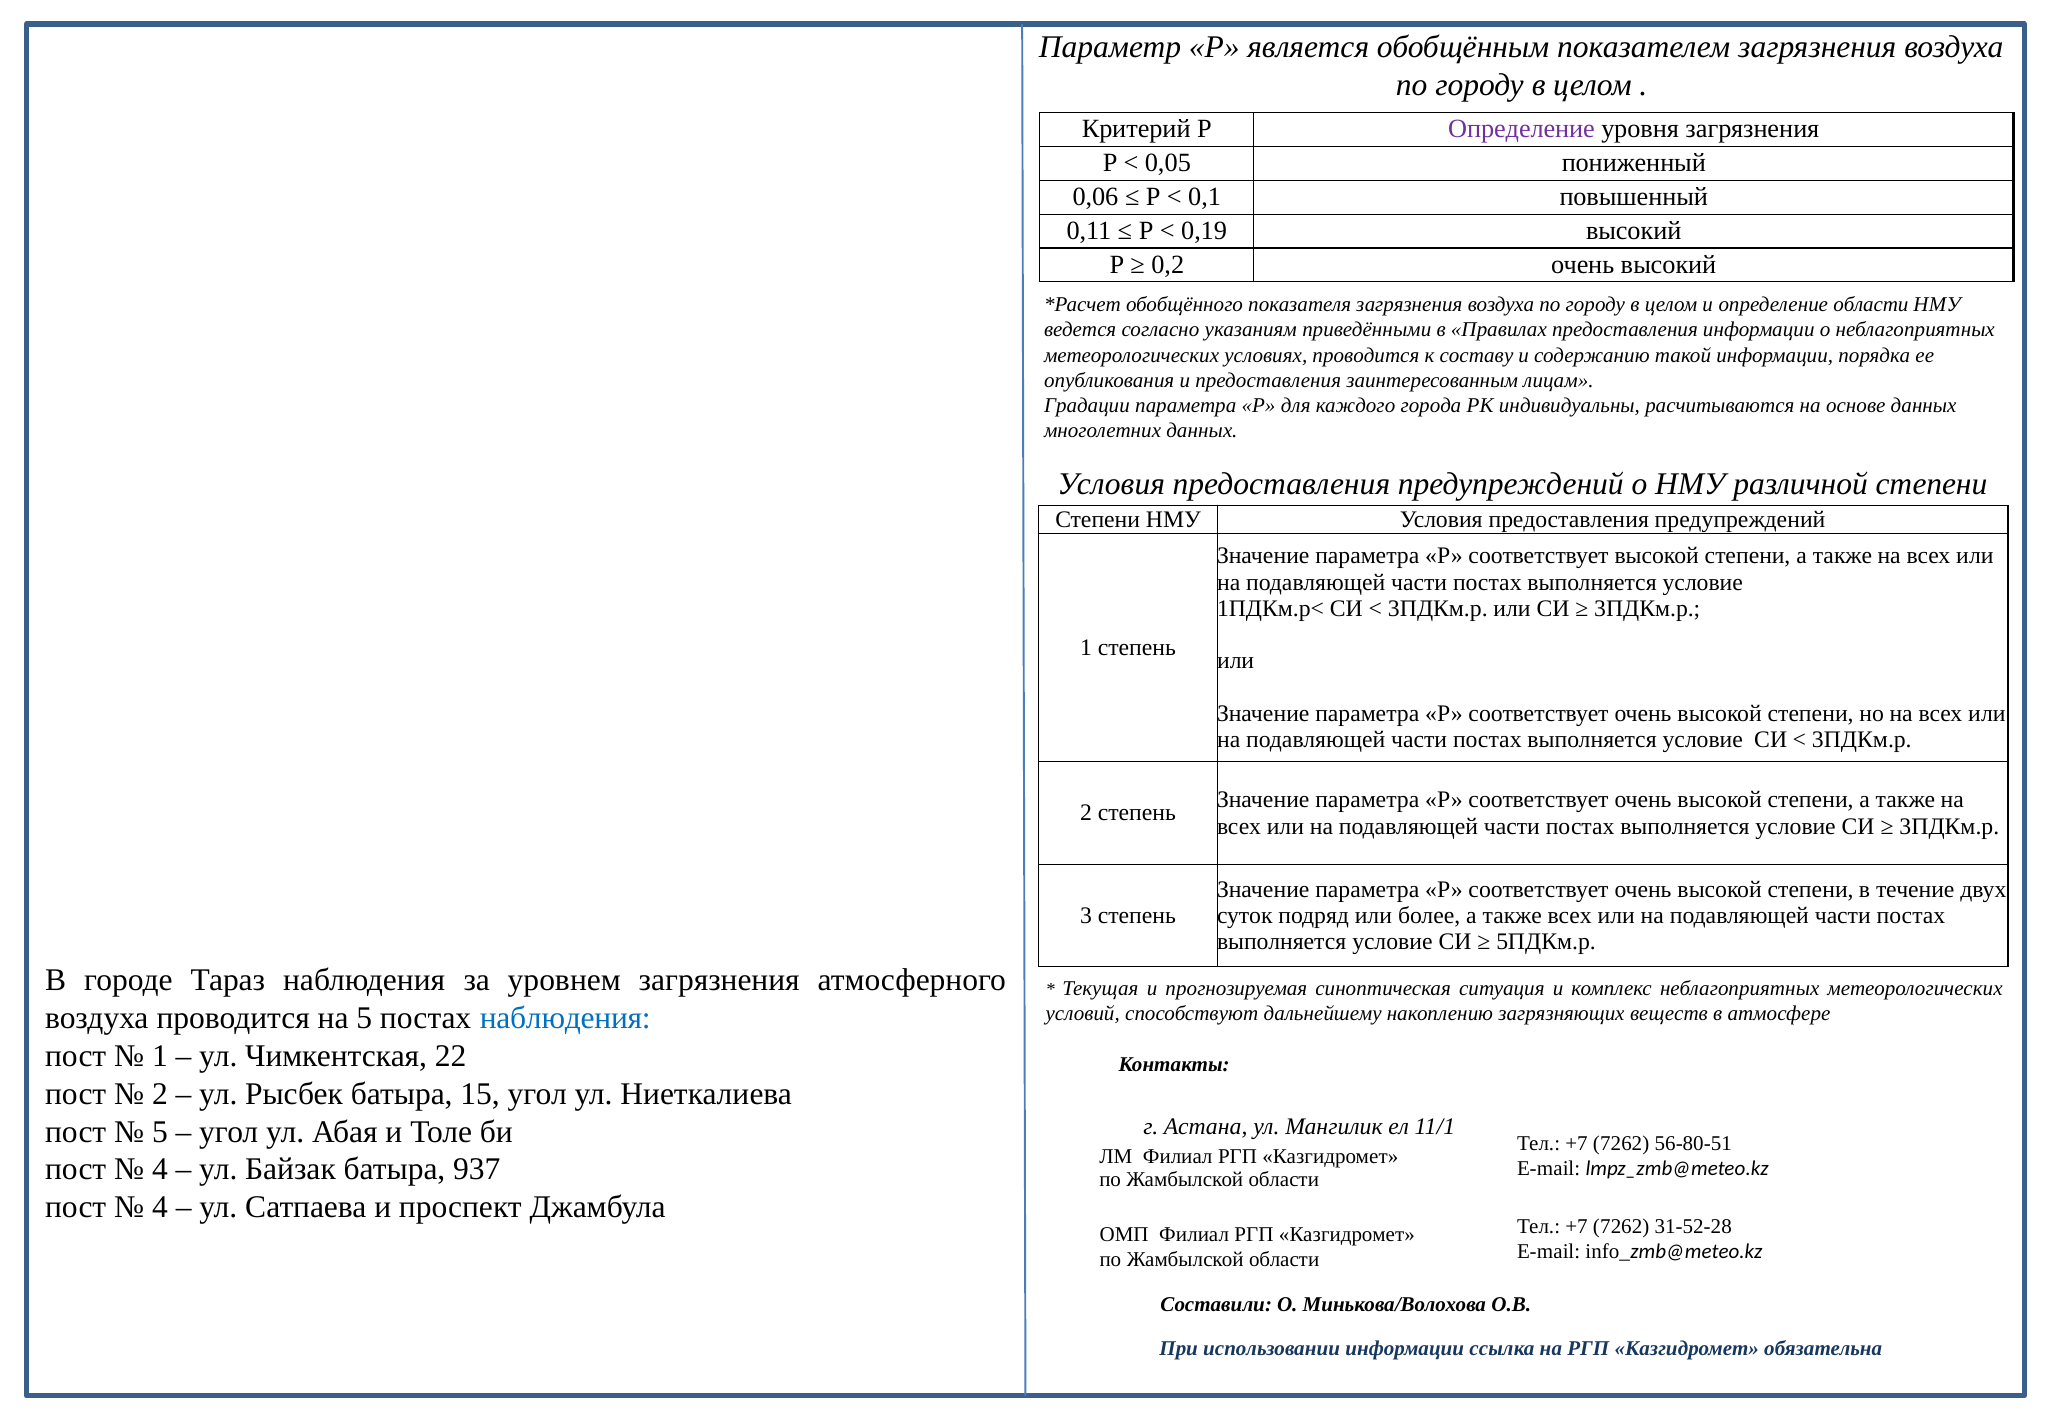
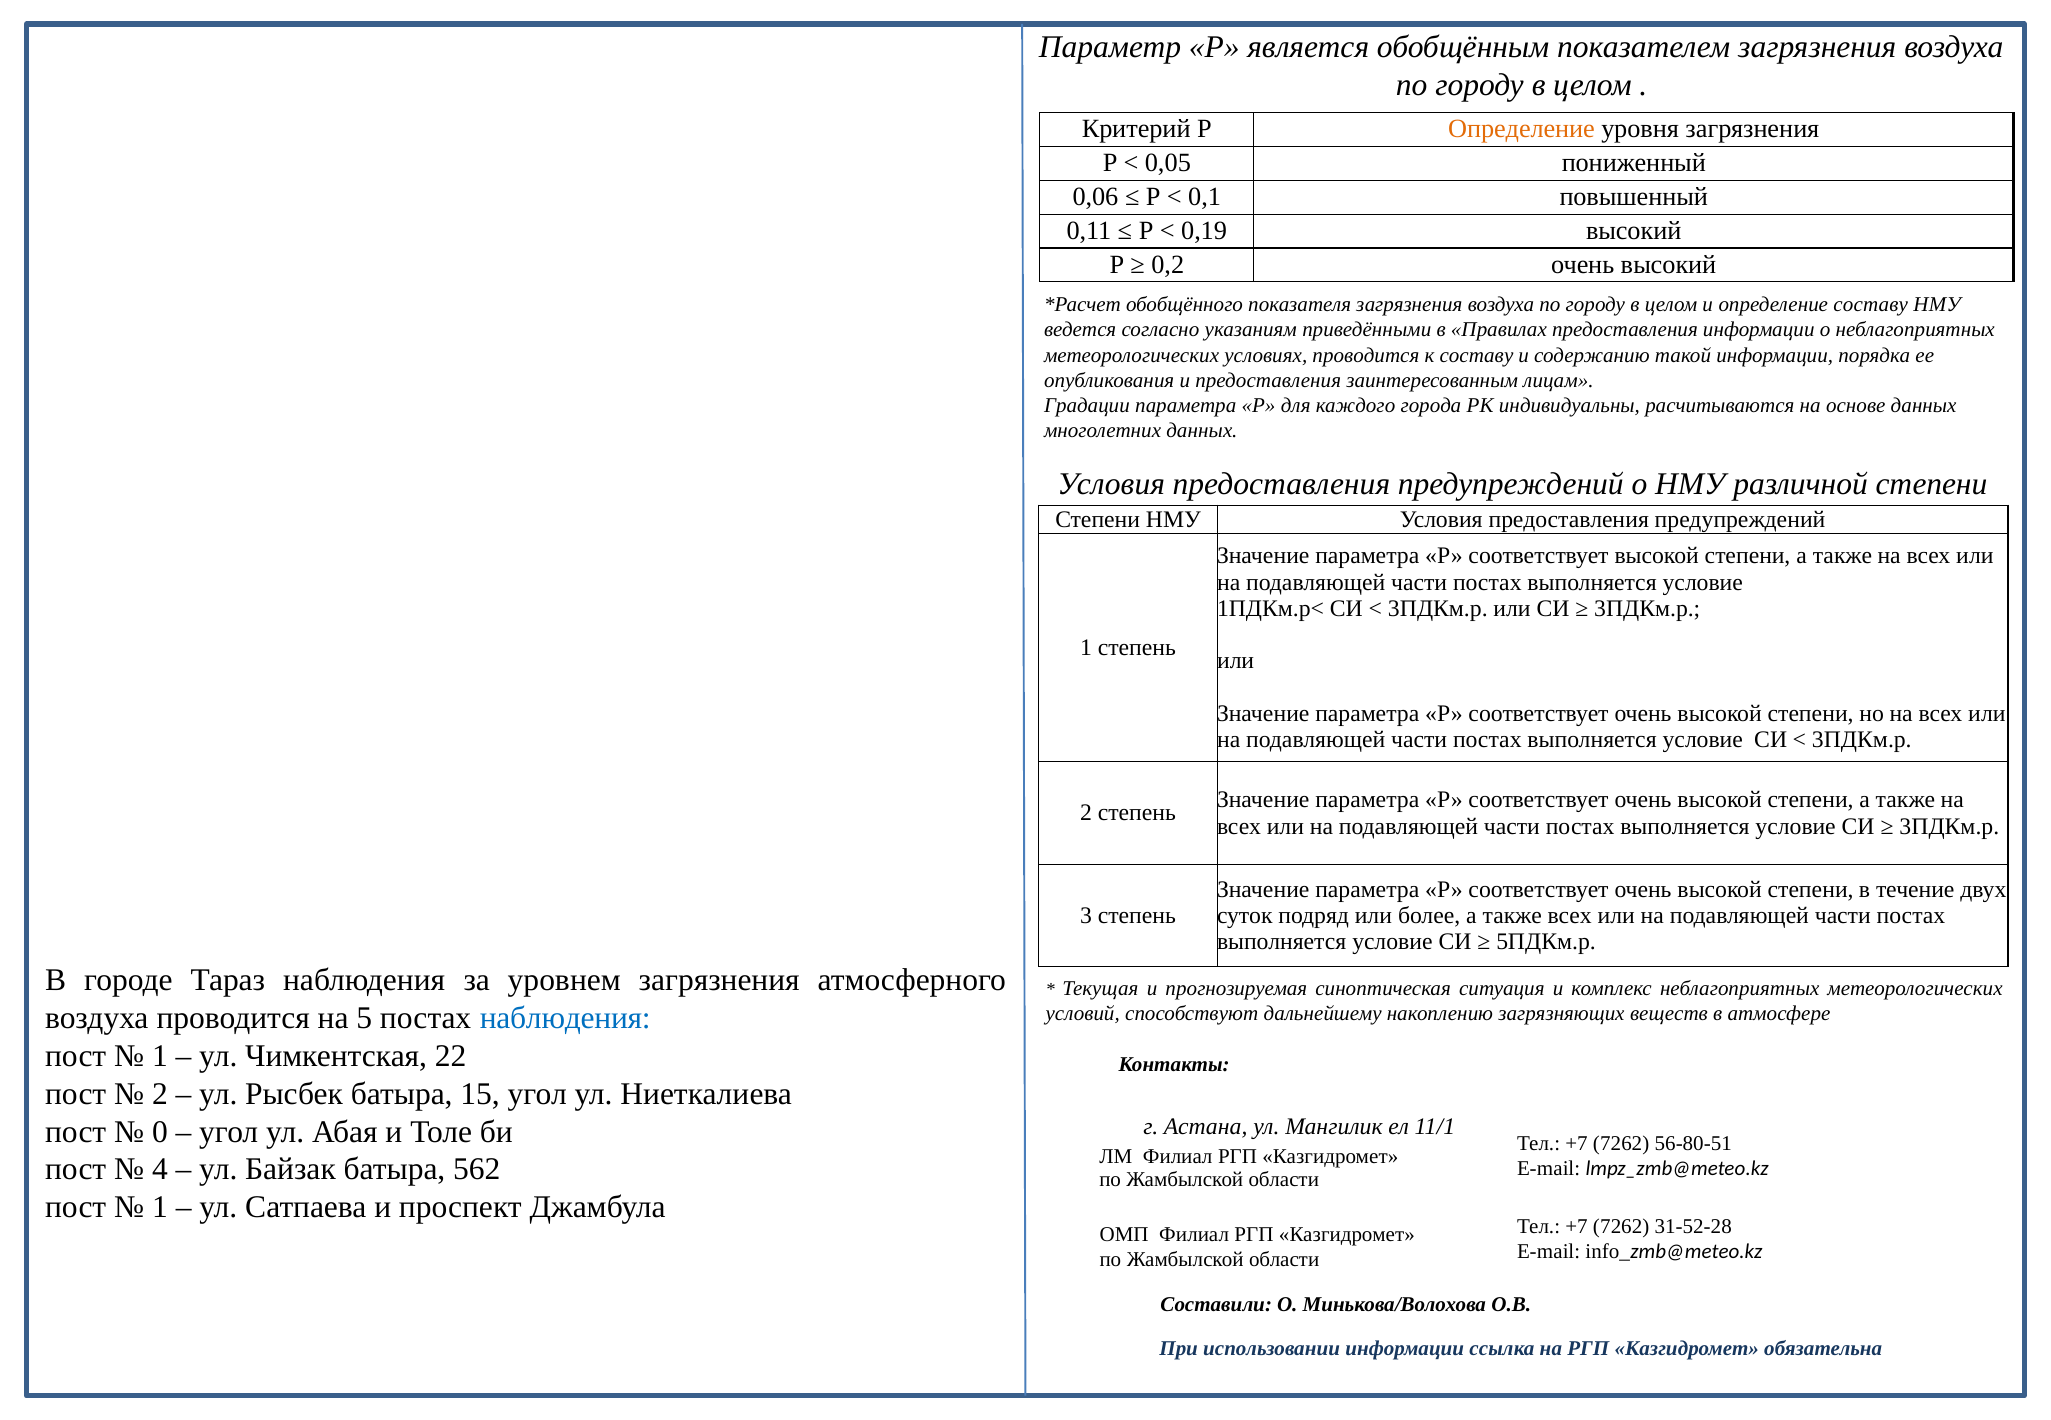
Определение at (1521, 129) colour: purple -> orange
определение области: области -> составу
5 at (160, 1132): 5 -> 0
937: 937 -> 562
4 at (160, 1207): 4 -> 1
